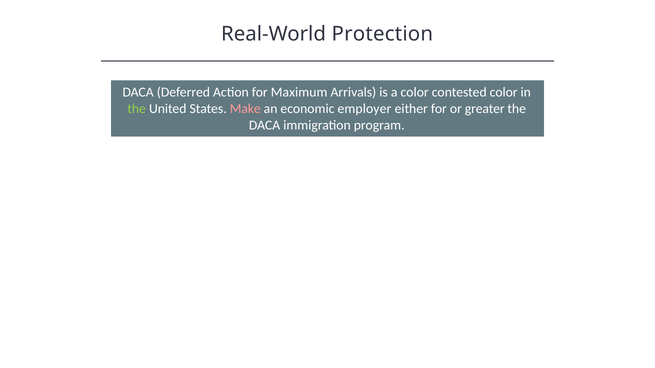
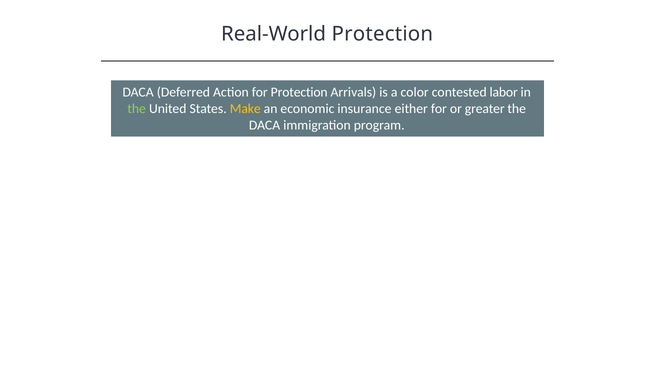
for Maximum: Maximum -> Protection
contested color: color -> labor
Make colour: pink -> yellow
employer: employer -> insurance
